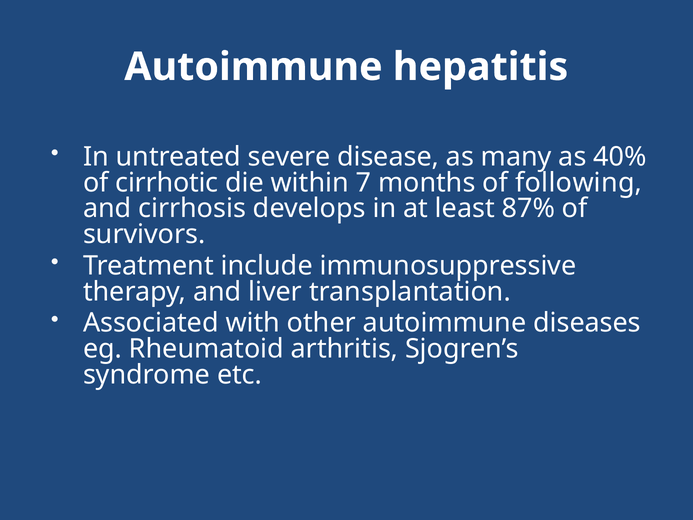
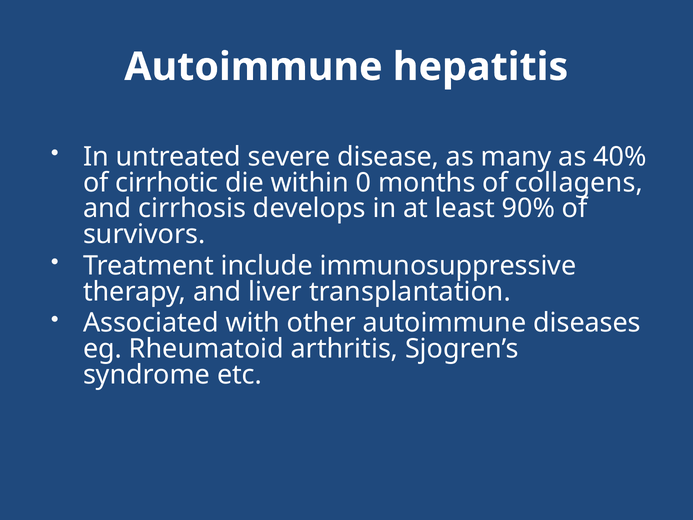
7: 7 -> 0
following: following -> collagens
87%: 87% -> 90%
